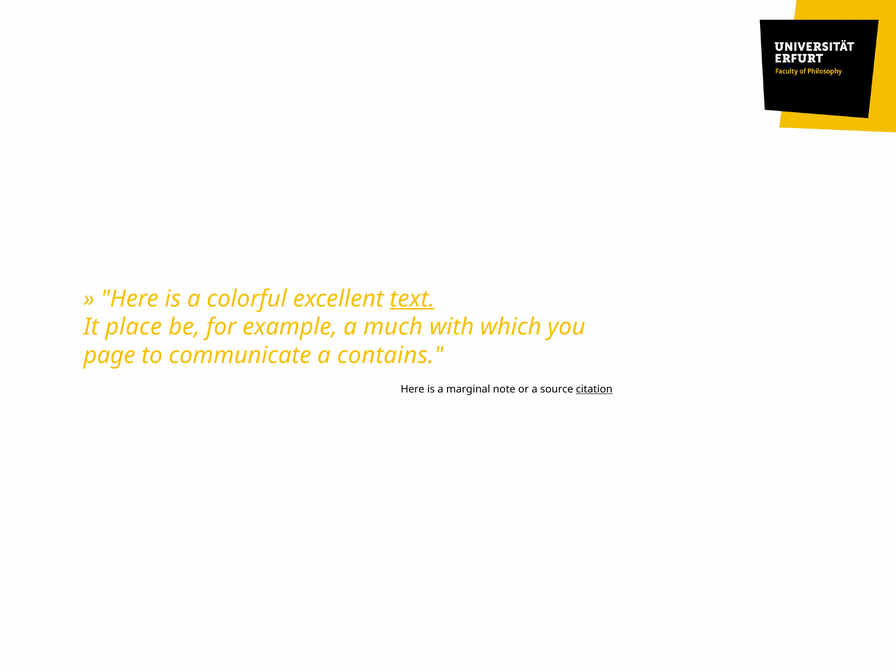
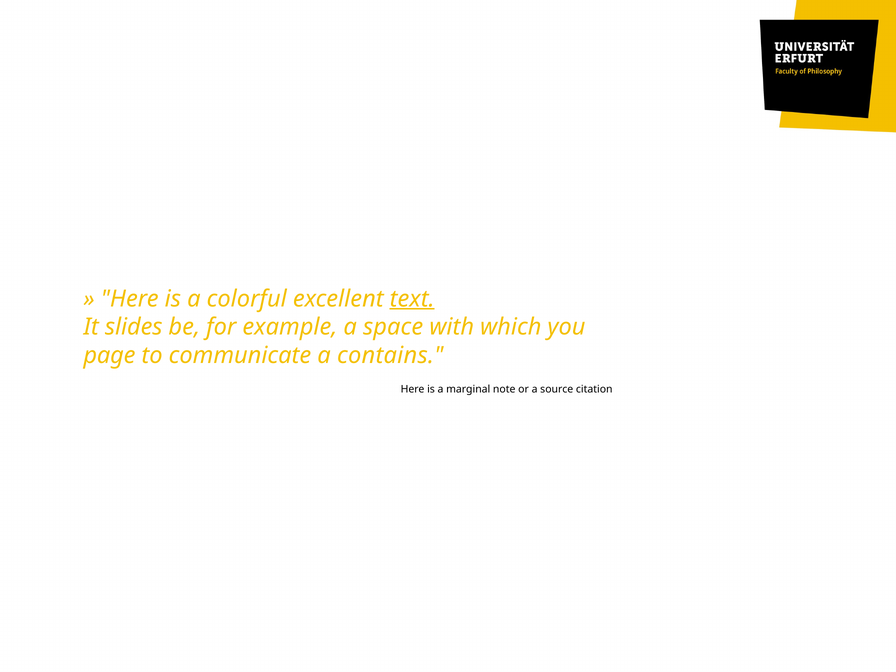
place: place -> slides
much: much -> space
citation underline: present -> none
